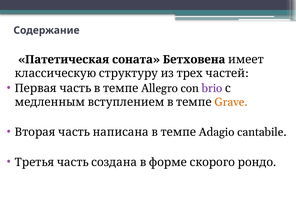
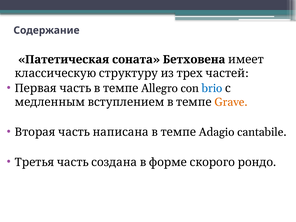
brio colour: purple -> blue
